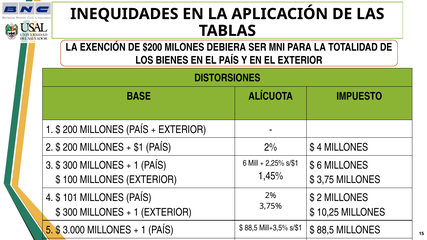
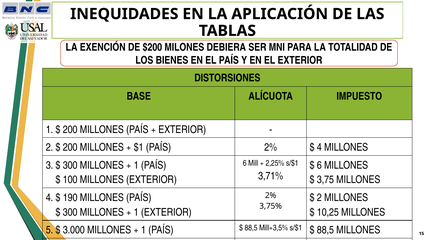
1,45%: 1,45% -> 3,71%
101: 101 -> 190
